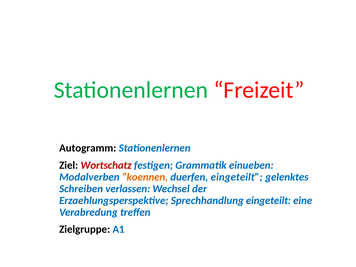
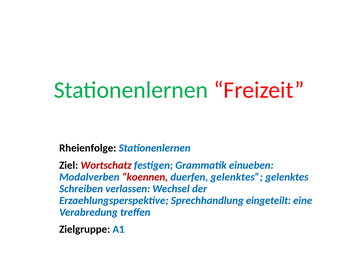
Autogramm: Autogramm -> Rheienfolge
koennen colour: orange -> red
duerfen eingeteilt: eingeteilt -> gelenktes
